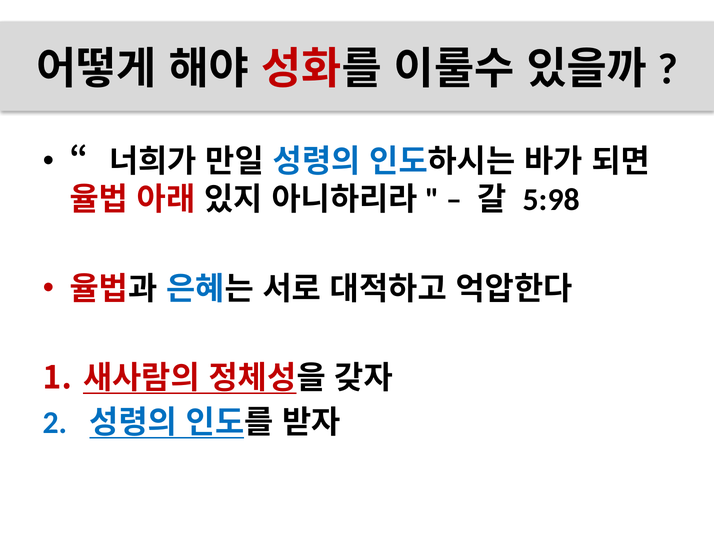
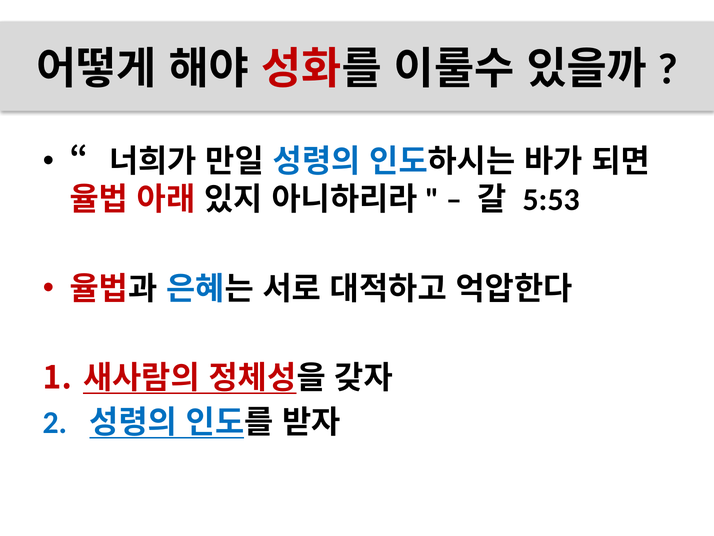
5:98: 5:98 -> 5:53
